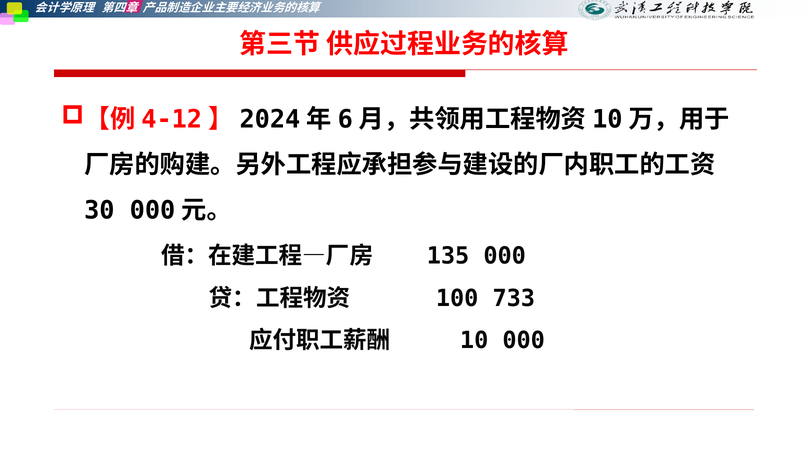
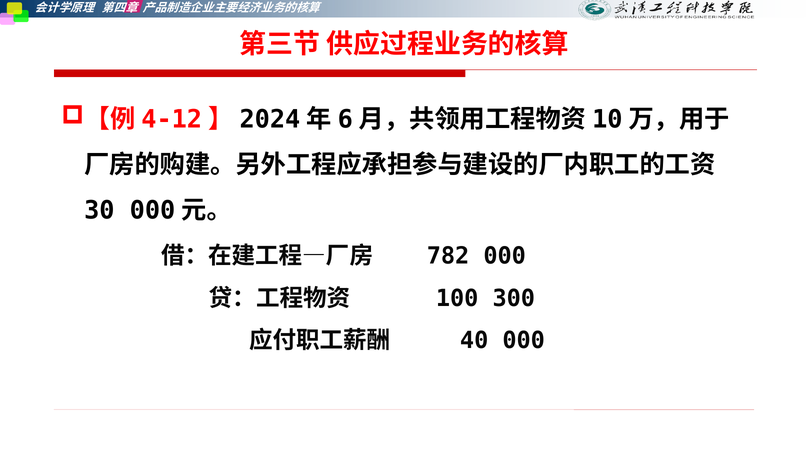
135: 135 -> 782
733: 733 -> 300
10: 10 -> 40
